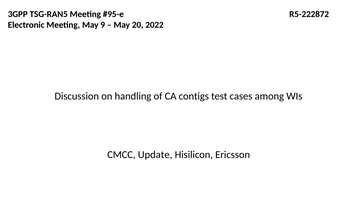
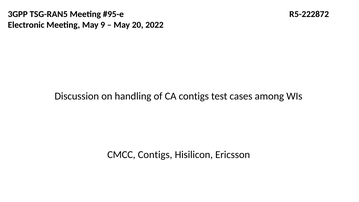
CMCC Update: Update -> Contigs
